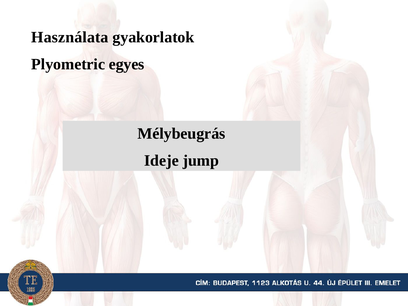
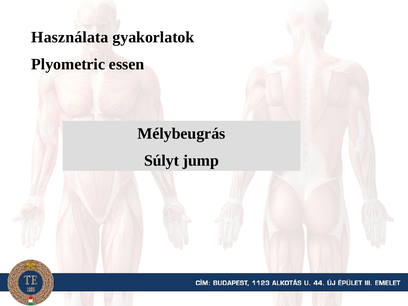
egyes: egyes -> essen
Ideje: Ideje -> Súlyt
